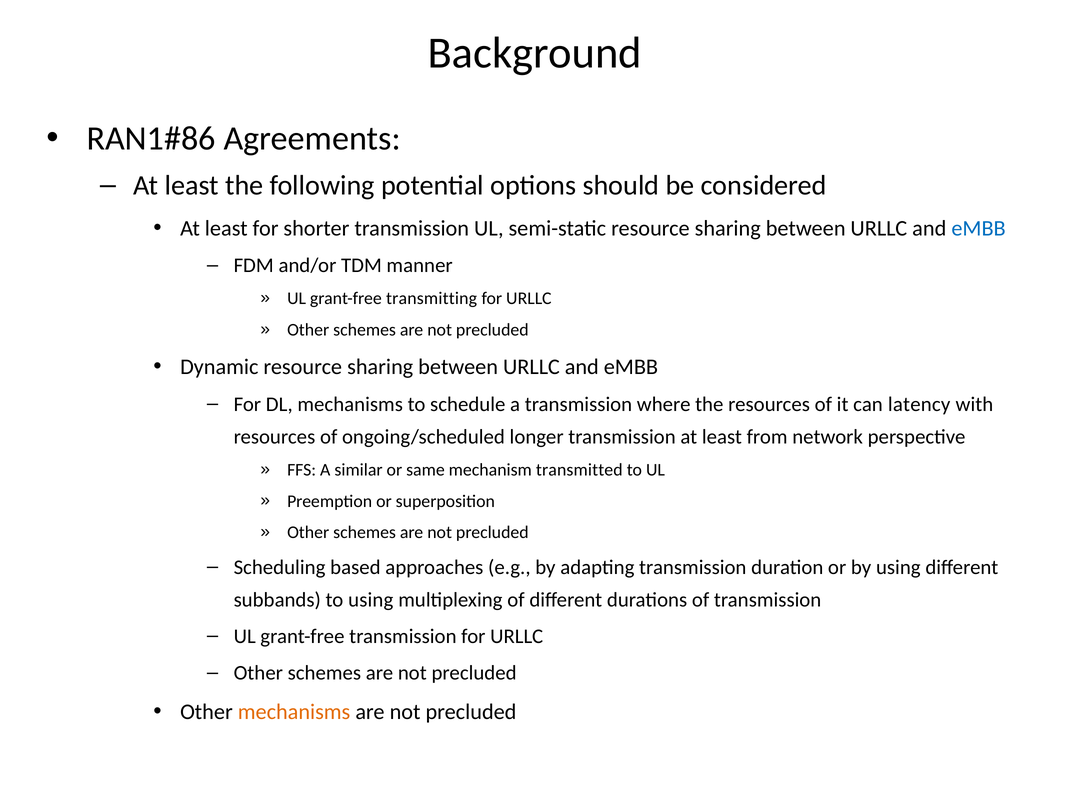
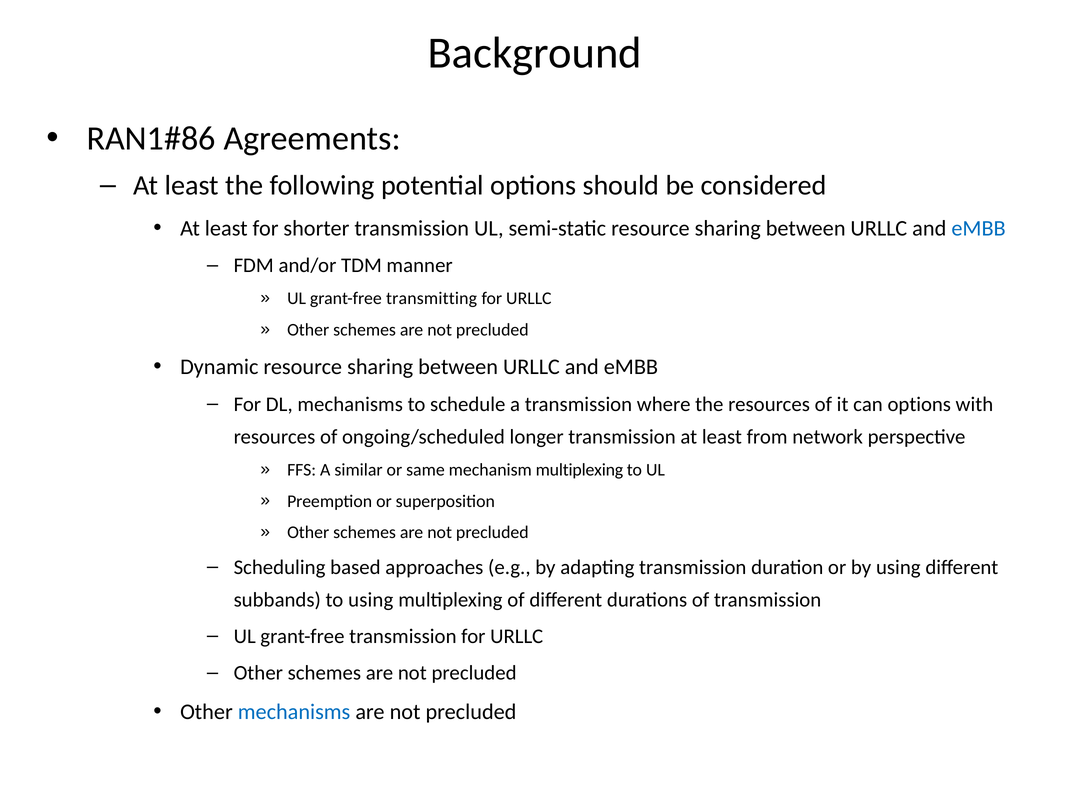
can latency: latency -> options
mechanism transmitted: transmitted -> multiplexing
mechanisms at (294, 712) colour: orange -> blue
